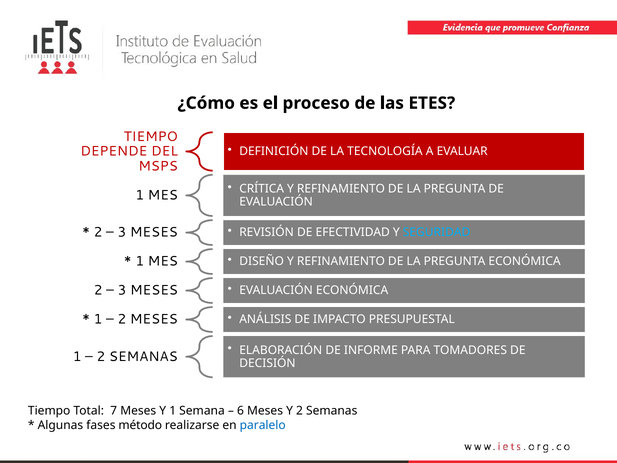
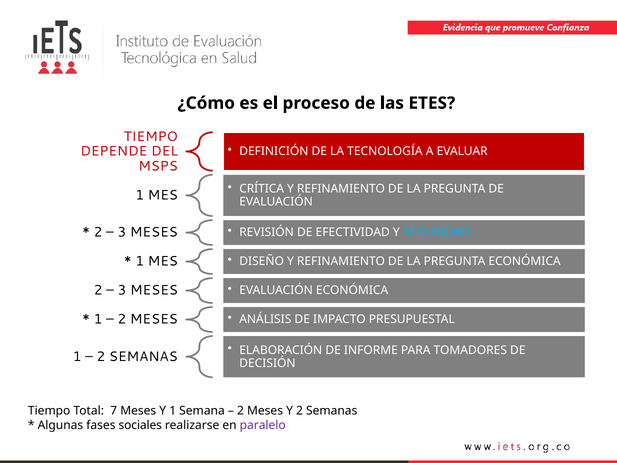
6 at (241, 411): 6 -> 2
método: método -> sociales
paralelo colour: blue -> purple
